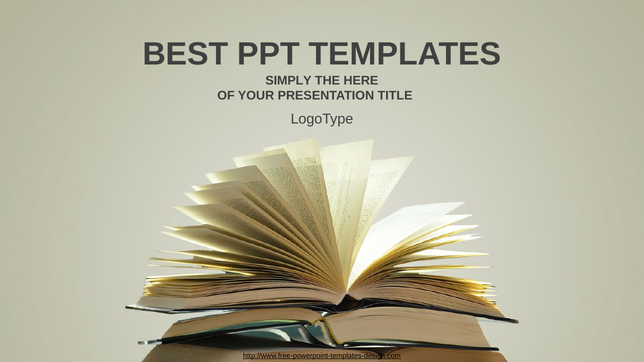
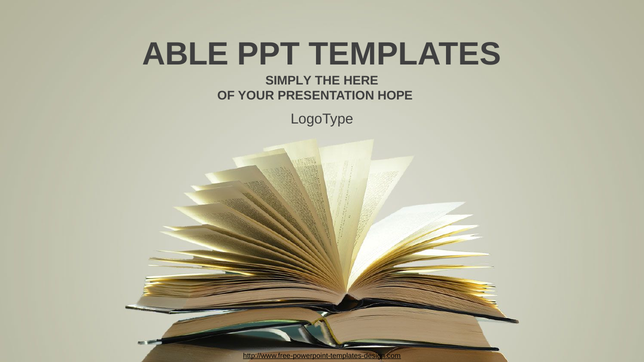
BEST: BEST -> ABLE
TITLE: TITLE -> HOPE
